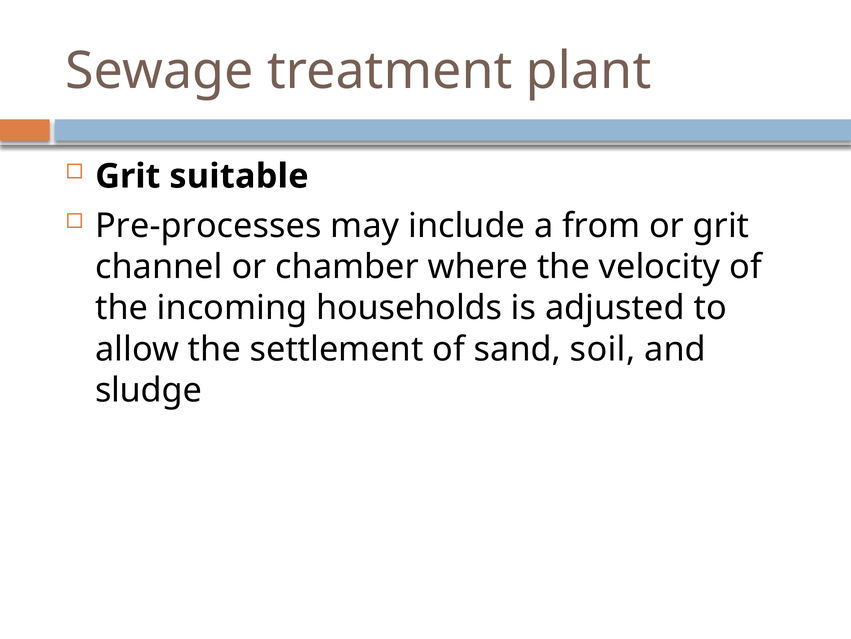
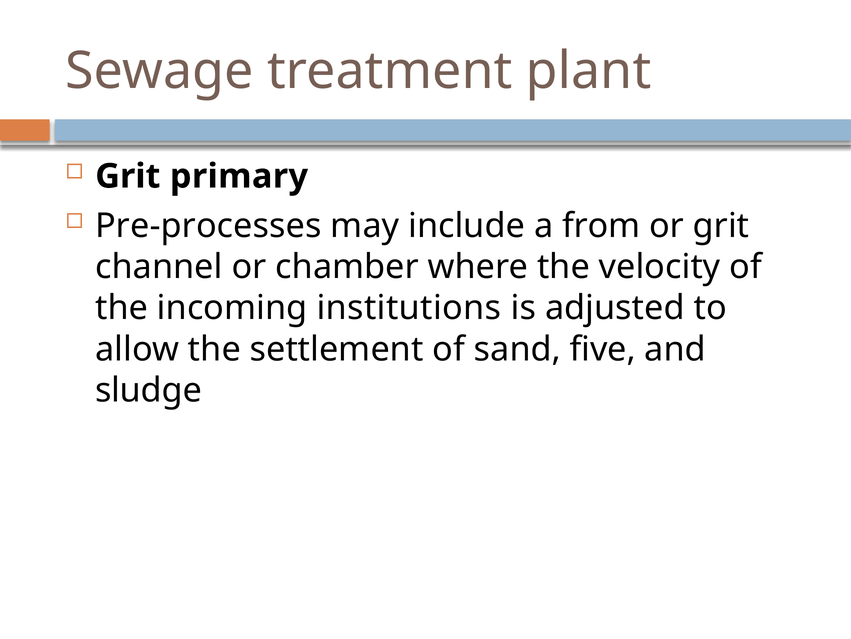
suitable: suitable -> primary
households: households -> institutions
soil: soil -> five
